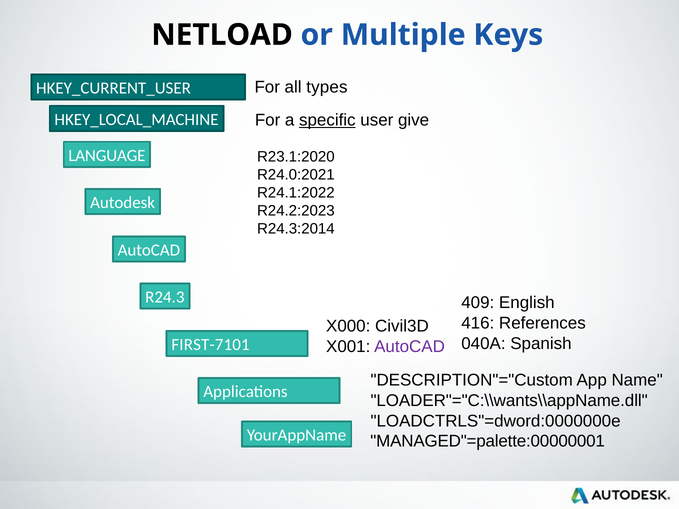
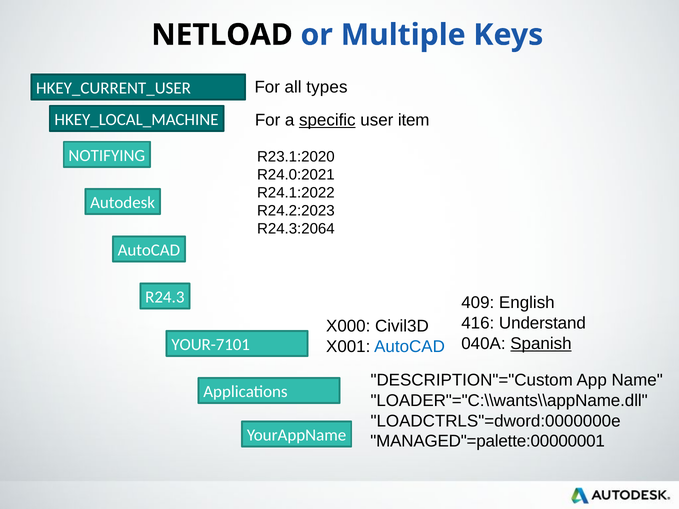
give: give -> item
LANGUAGE: LANGUAGE -> NOTIFYING
R24.3:2014: R24.3:2014 -> R24.3:2064
References: References -> Understand
Spanish underline: none -> present
FIRST-7101: FIRST-7101 -> YOUR-7101
AutoCAD at (410, 347) colour: purple -> blue
